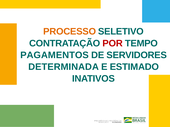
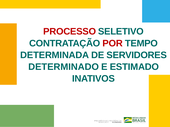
PROCESSO colour: orange -> red
PAGAMENTOS: PAGAMENTOS -> DETERMINADA
DETERMINADA: DETERMINADA -> DETERMINADO
